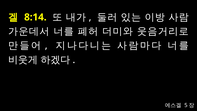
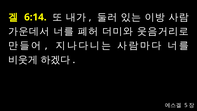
8:14: 8:14 -> 6:14
